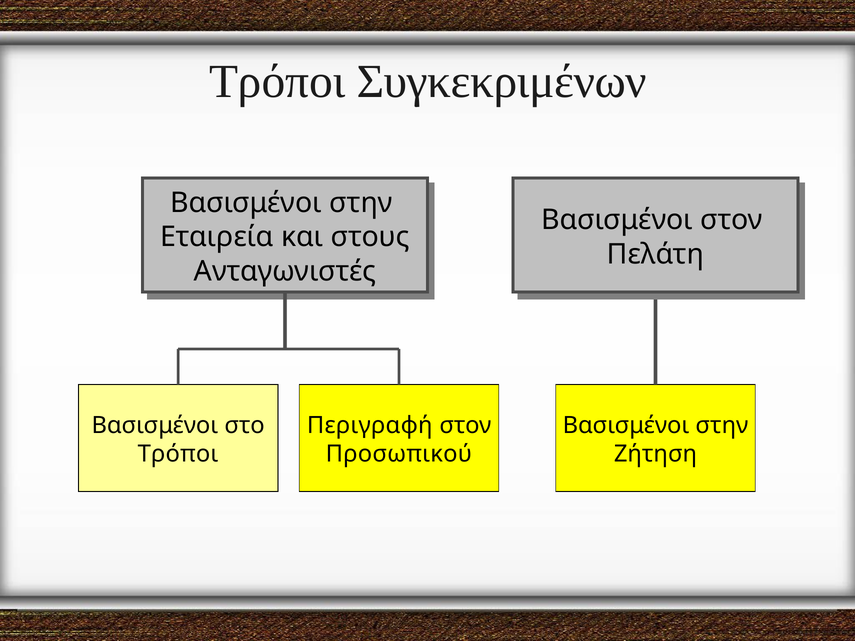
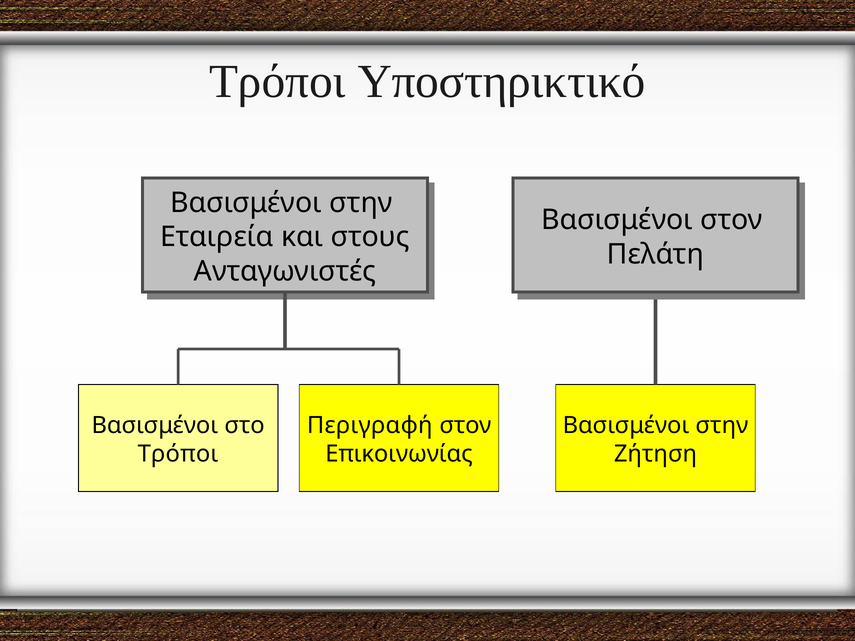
Συγκεκριμένων: Συγκεκριμένων -> Υποστηρικτικό
Προσωπικού: Προσωπικού -> Επικοινωνίας
